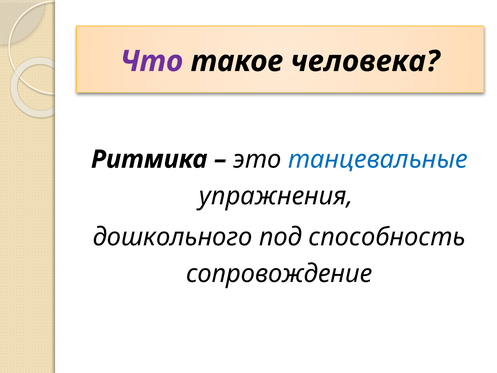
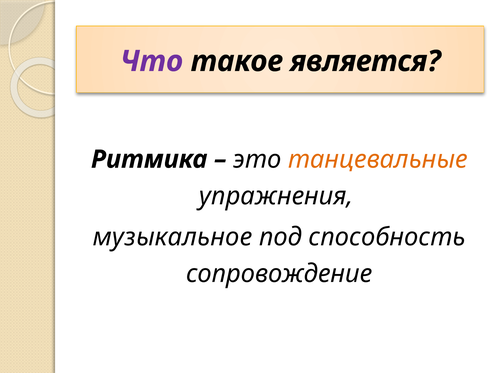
человека: человека -> является
танцевальные colour: blue -> orange
дошкольного: дошкольного -> музыкальное
